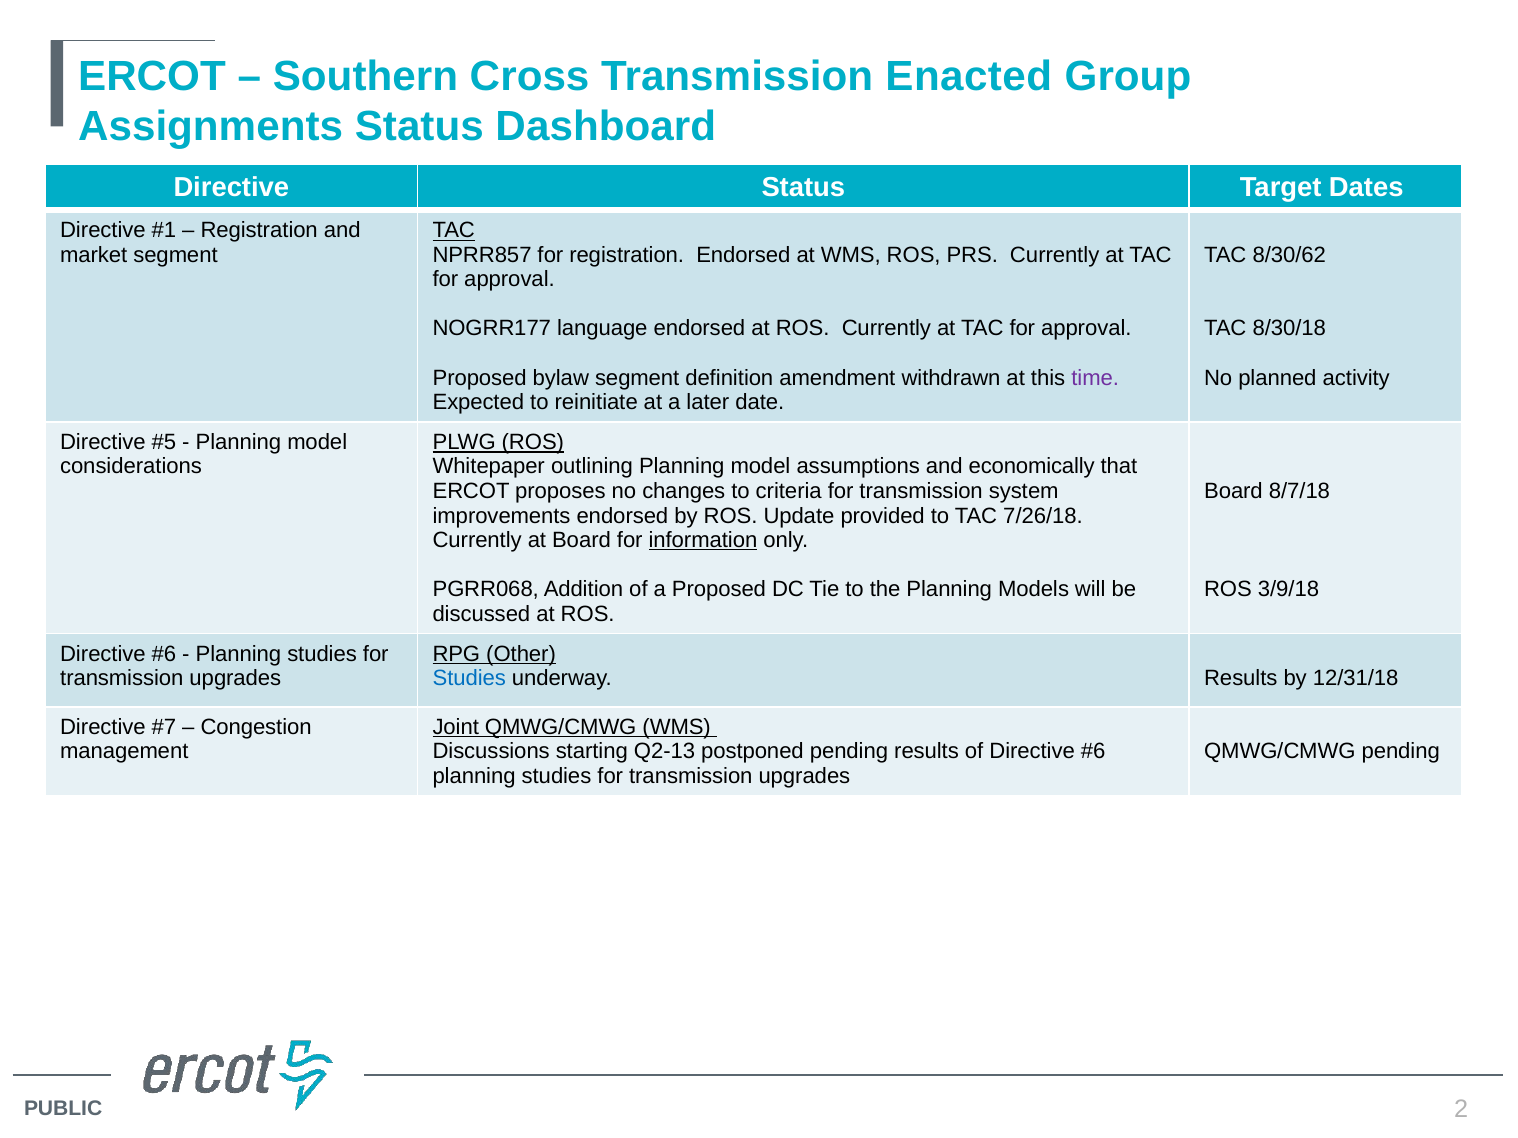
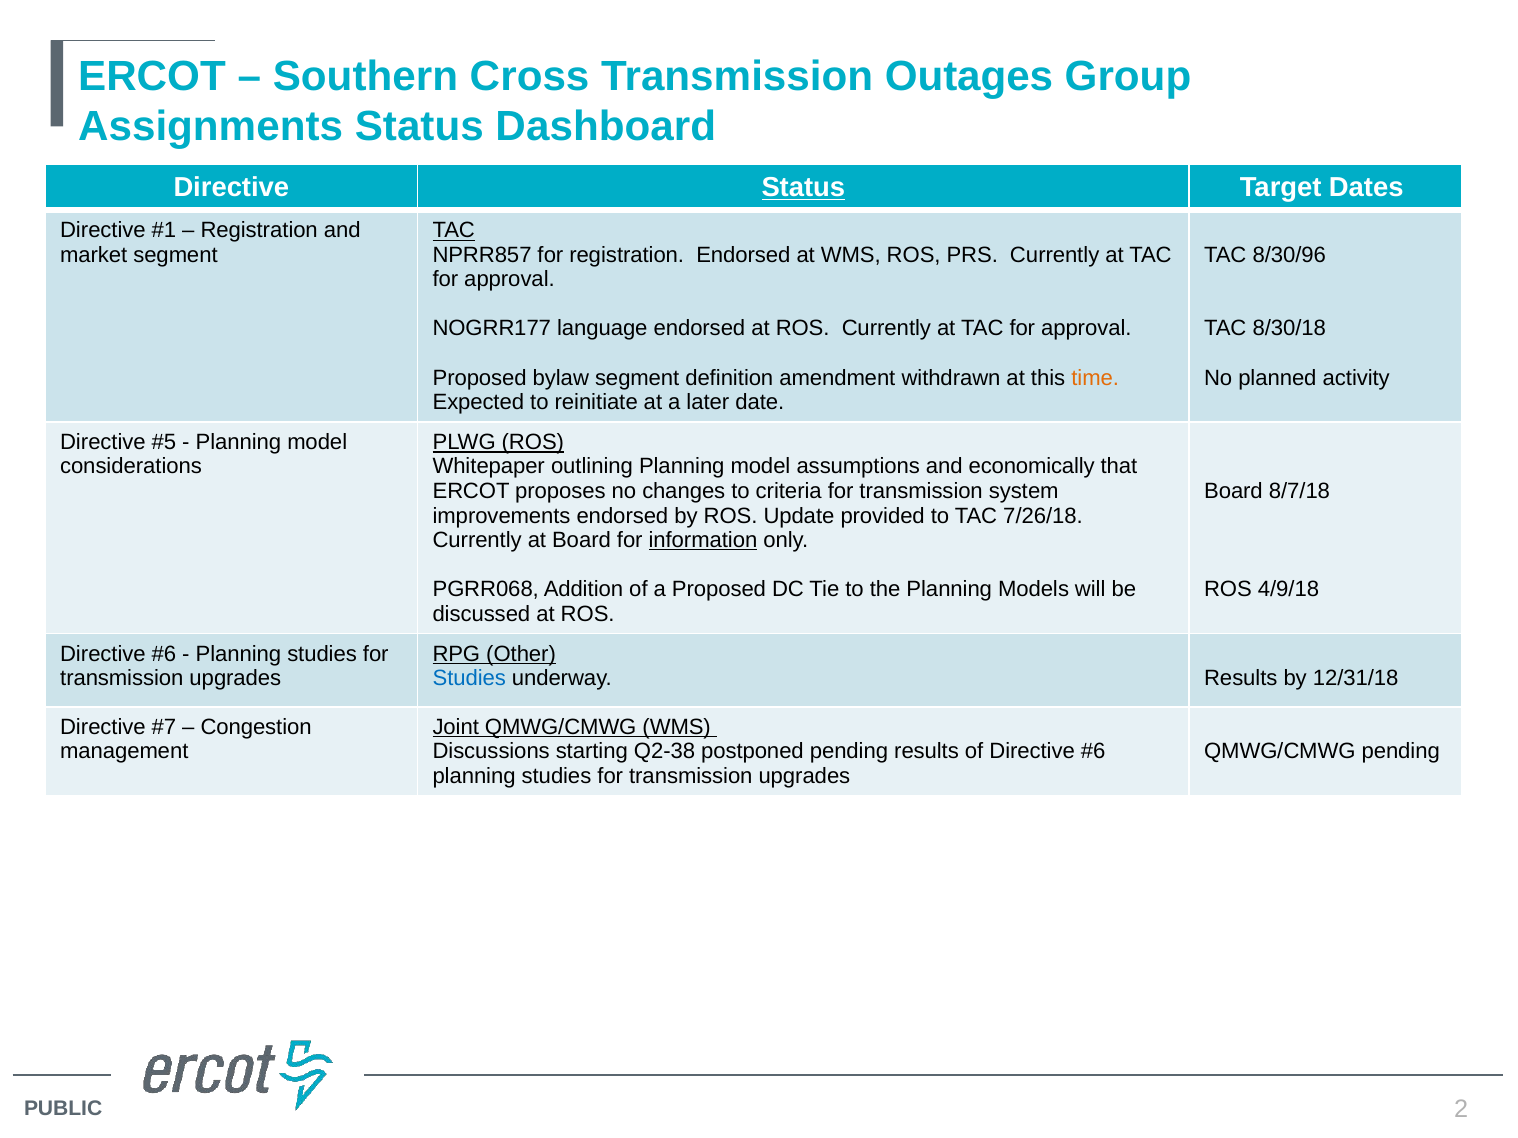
Enacted: Enacted -> Outages
Status at (803, 188) underline: none -> present
8/30/62: 8/30/62 -> 8/30/96
time colour: purple -> orange
3/9/18: 3/9/18 -> 4/9/18
Q2-13: Q2-13 -> Q2-38
